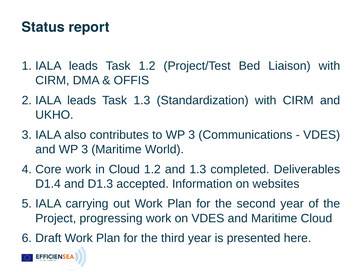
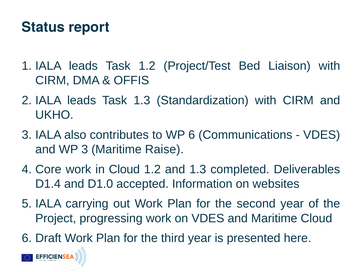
to WP 3: 3 -> 6
World: World -> Raise
D1.3: D1.3 -> D1.0
